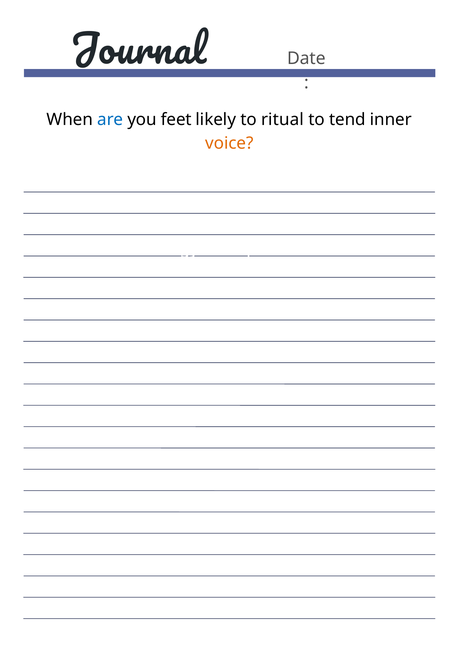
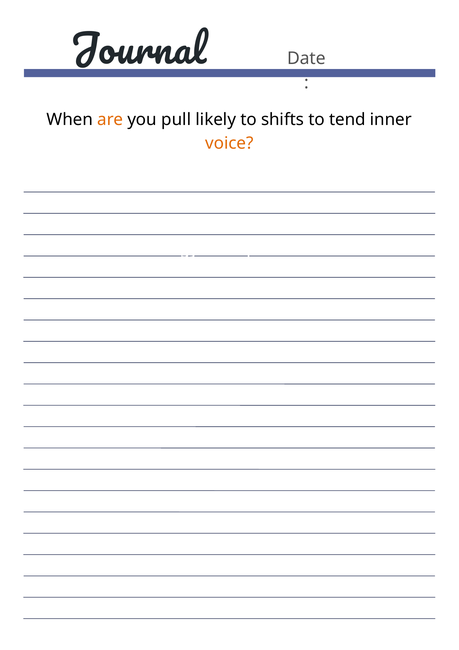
are colour: blue -> orange
feet: feet -> pull
ritual: ritual -> shifts
